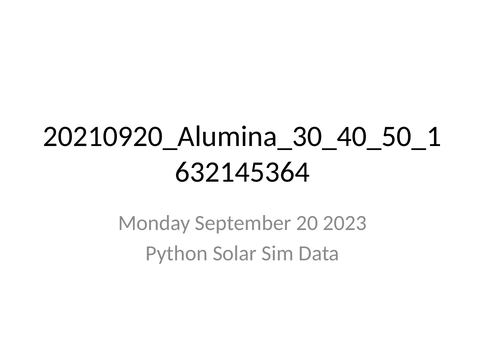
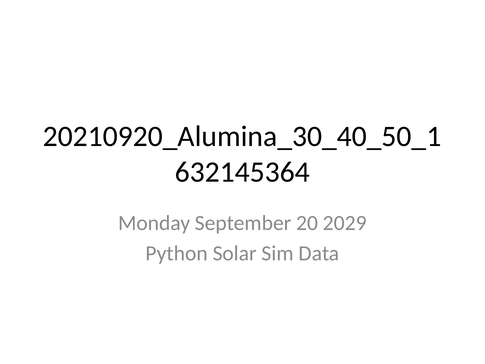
2023: 2023 -> 2029
